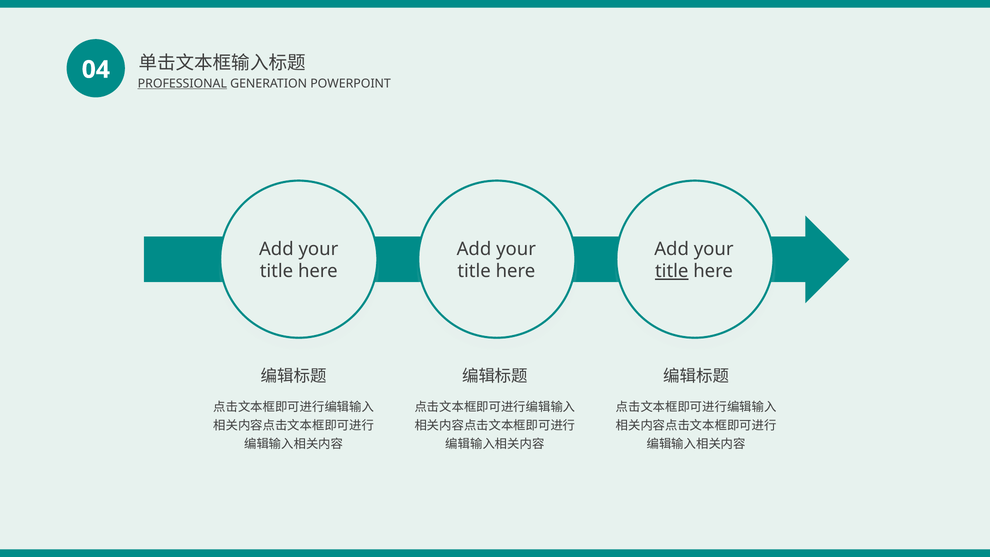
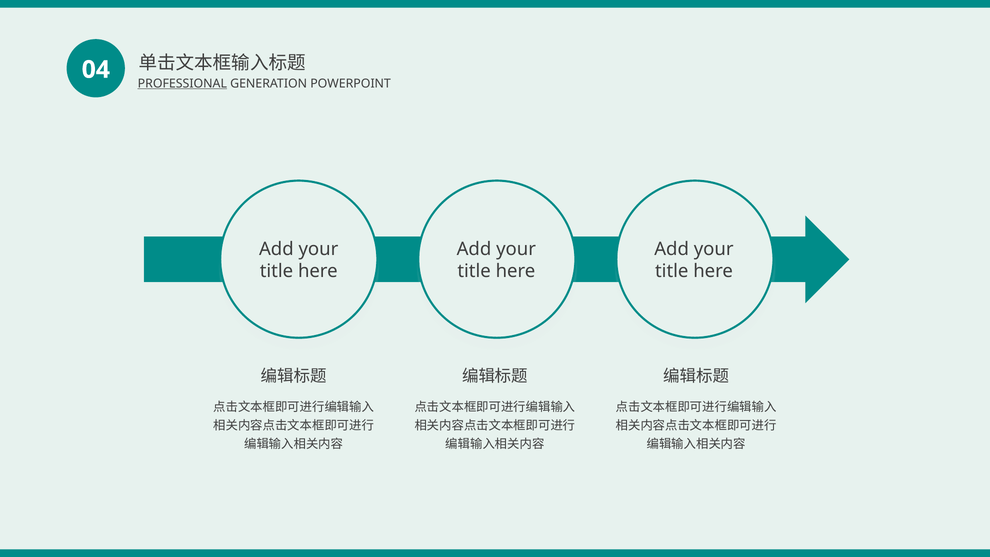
title at (672, 271) underline: present -> none
